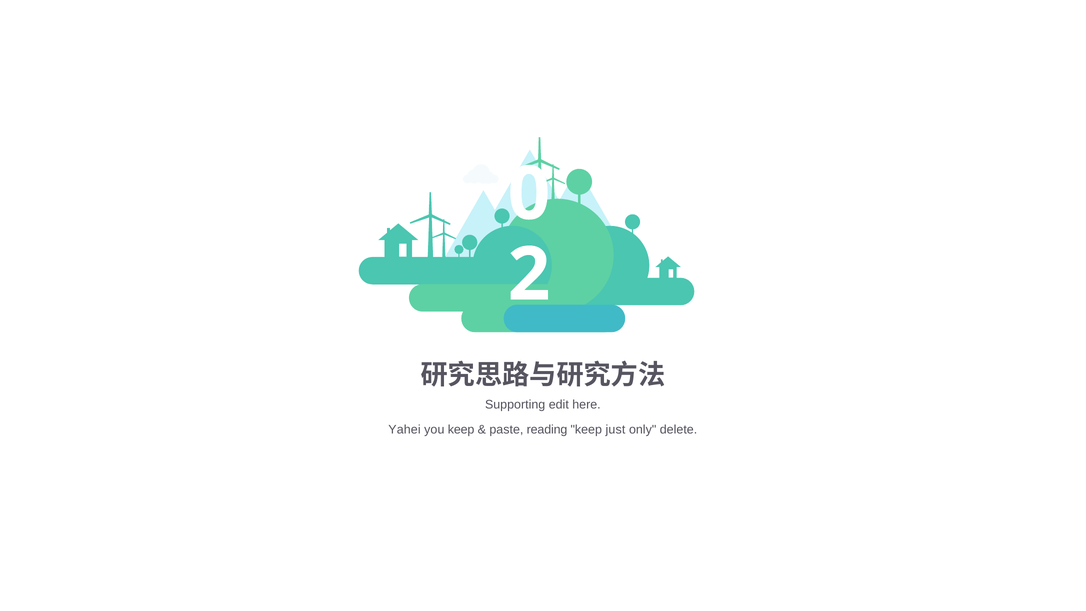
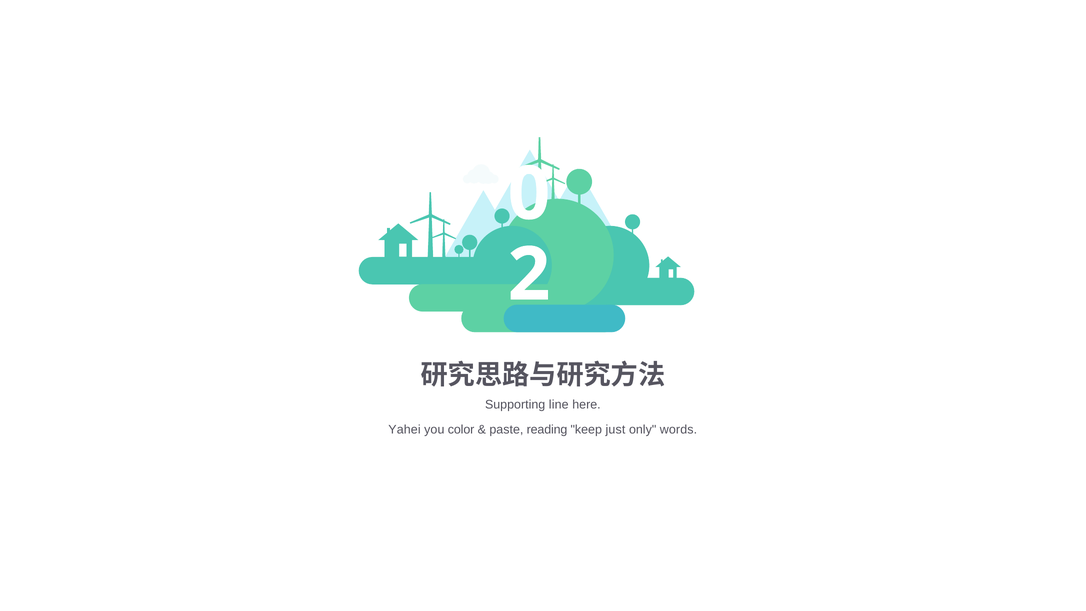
edit: edit -> line
you keep: keep -> color
delete: delete -> words
